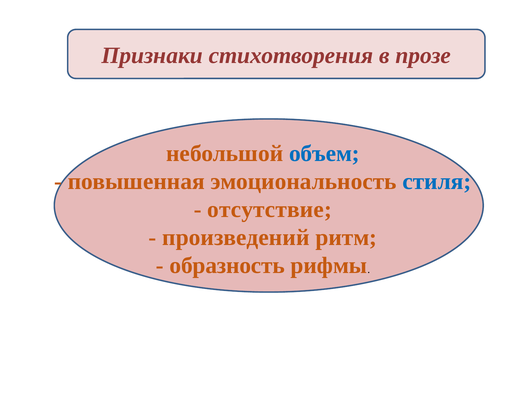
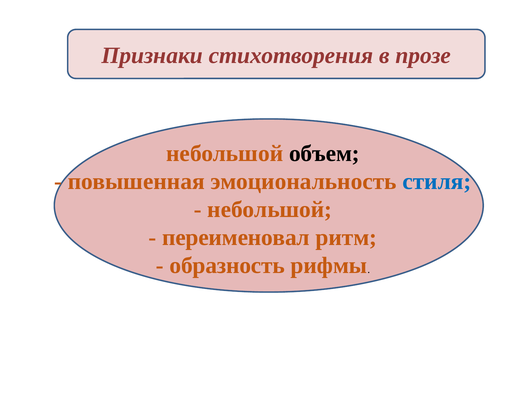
объем colour: blue -> black
отсутствие at (270, 210): отсутствие -> небольшой
произведений: произведений -> переименовал
